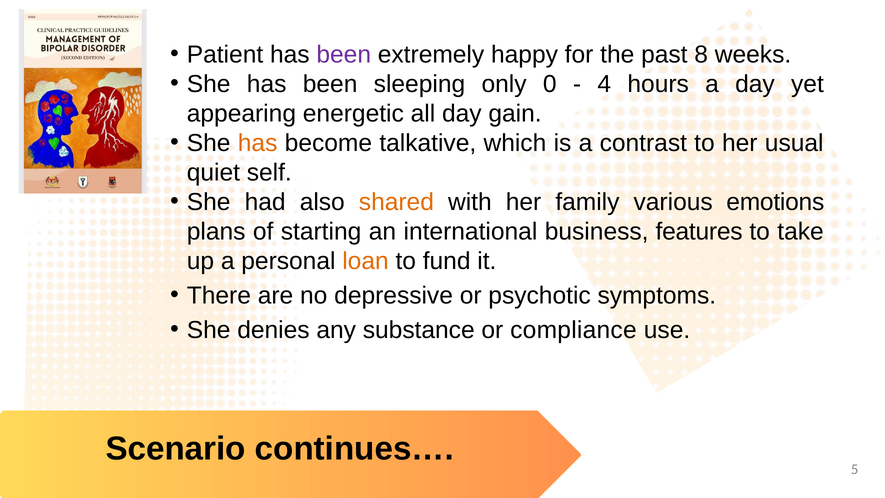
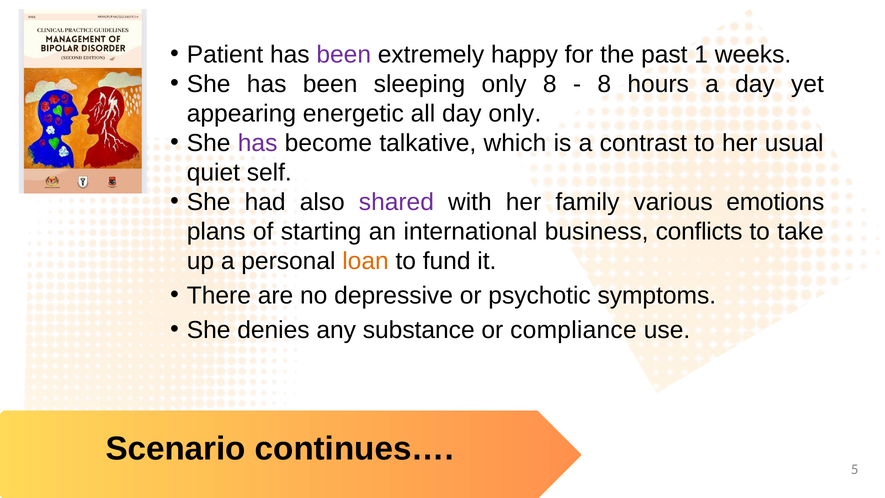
8: 8 -> 1
only 0: 0 -> 8
4 at (604, 84): 4 -> 8
day gain: gain -> only
has at (258, 143) colour: orange -> purple
shared colour: orange -> purple
features: features -> conflicts
